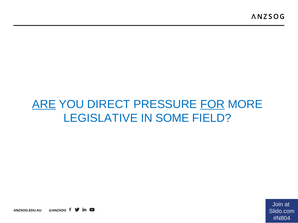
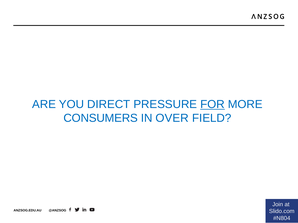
ARE underline: present -> none
LEGISLATIVE: LEGISLATIVE -> CONSUMERS
SOME: SOME -> OVER
